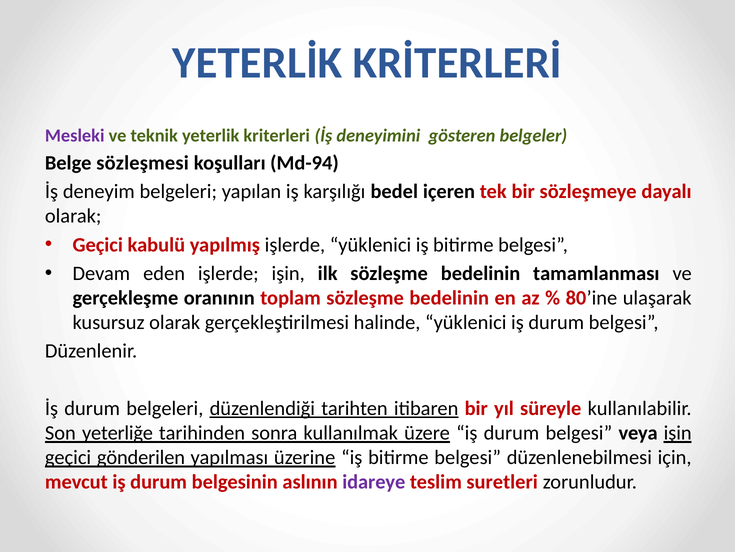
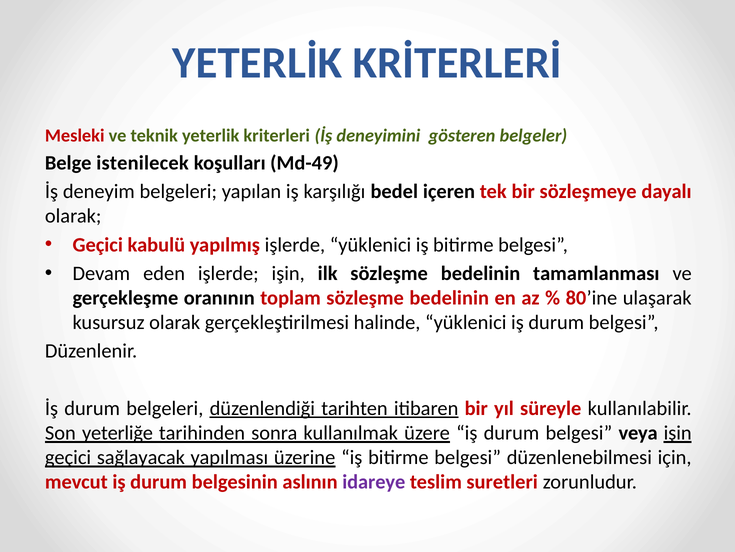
Mesleki colour: purple -> red
sözleşmesi: sözleşmesi -> istenilecek
Md-94: Md-94 -> Md-49
gönderilen: gönderilen -> sağlayacak
